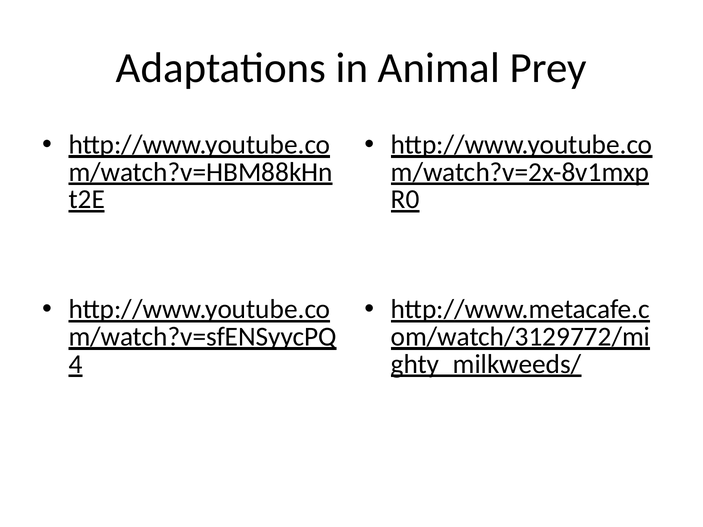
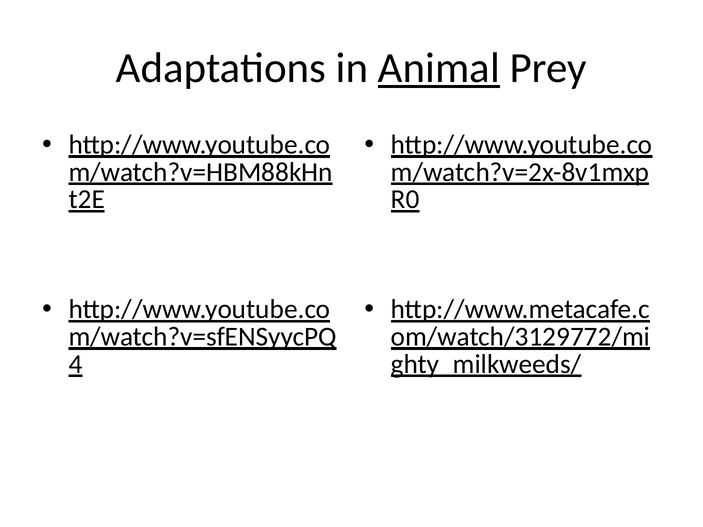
Animal underline: none -> present
